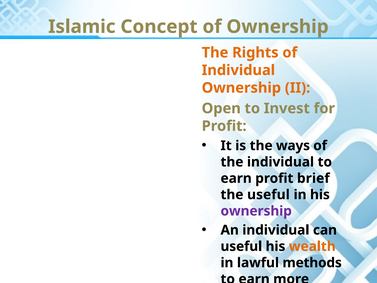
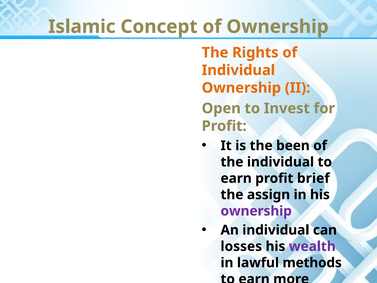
ways: ways -> been
the useful: useful -> assign
useful at (241, 246): useful -> losses
wealth at (312, 246) colour: orange -> purple
